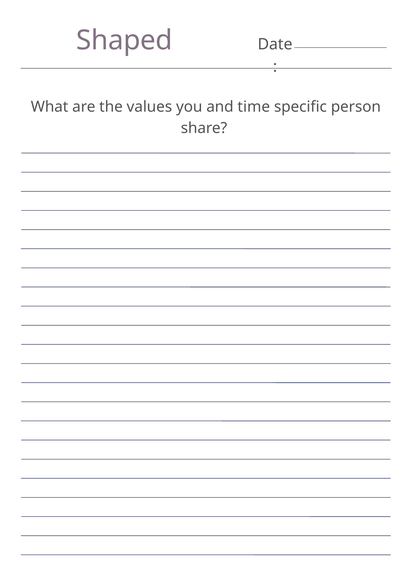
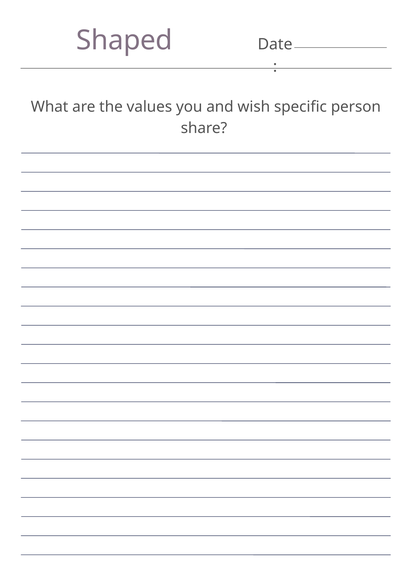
time: time -> wish
